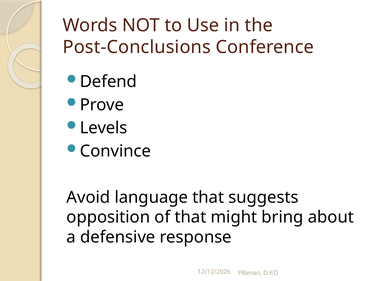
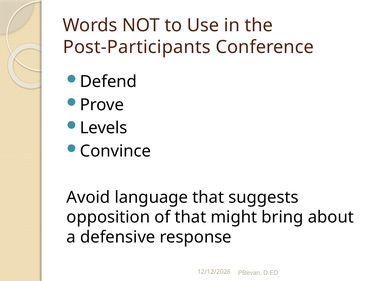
Post-Conclusions: Post-Conclusions -> Post-Participants
